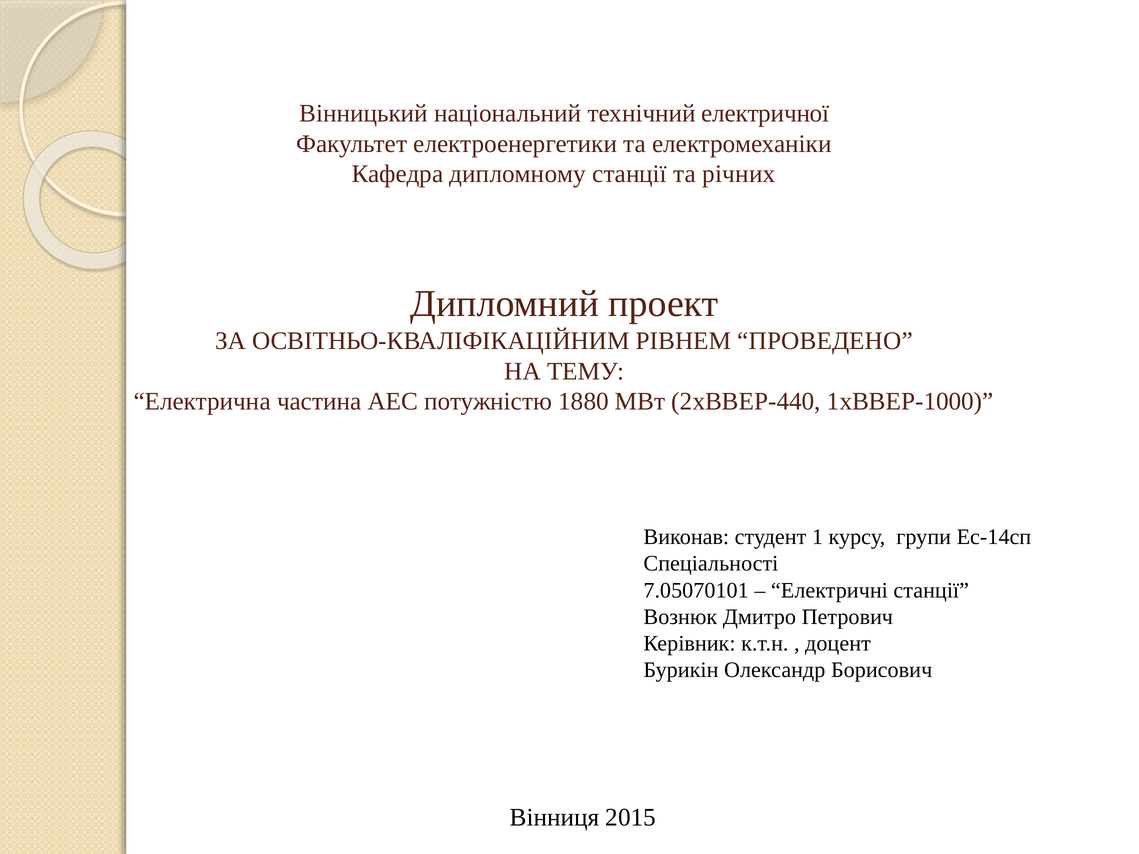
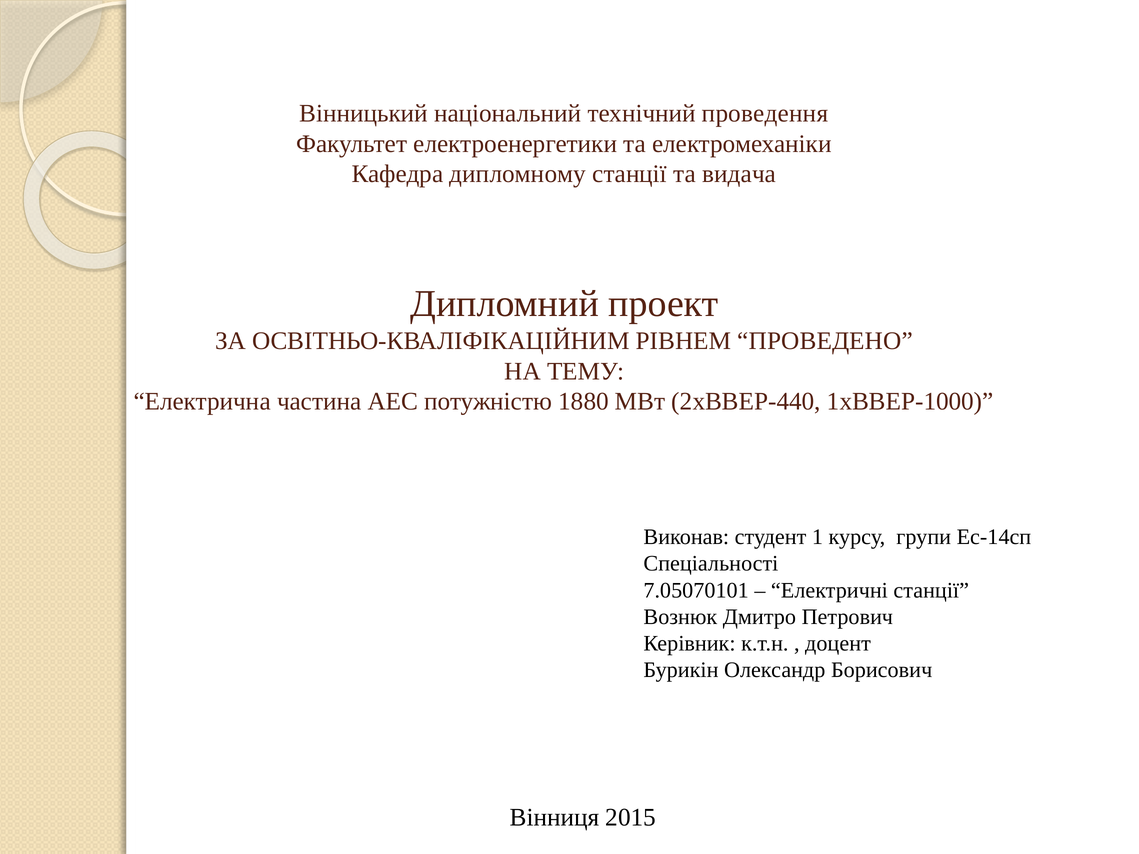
електричної: електричної -> проведення
річних: річних -> видача
